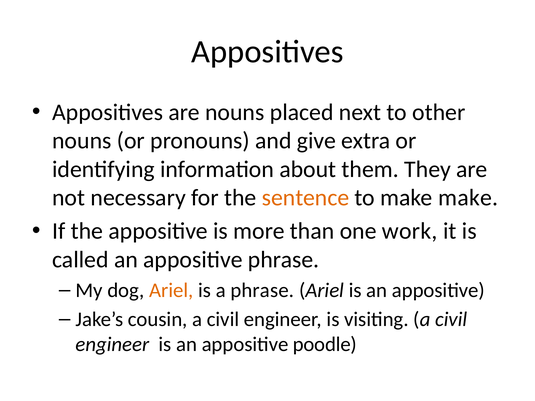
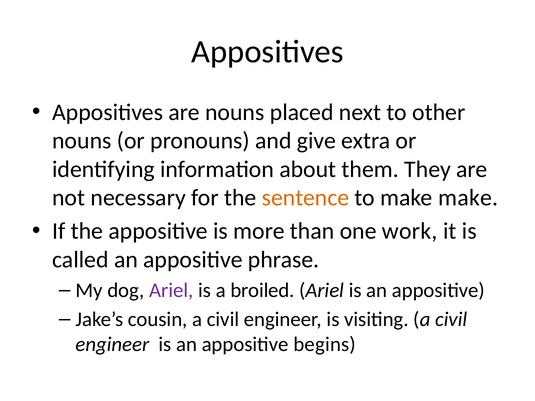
Ariel at (171, 290) colour: orange -> purple
a phrase: phrase -> broiled
poodle: poodle -> begins
